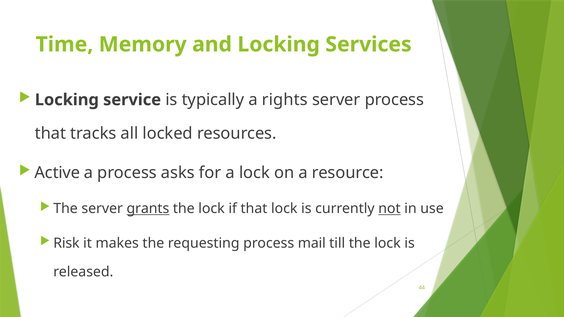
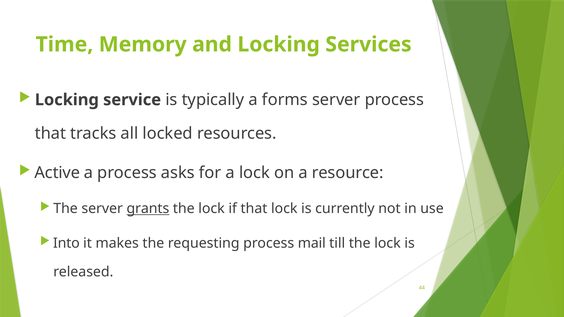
rights: rights -> forms
not underline: present -> none
Risk: Risk -> Into
